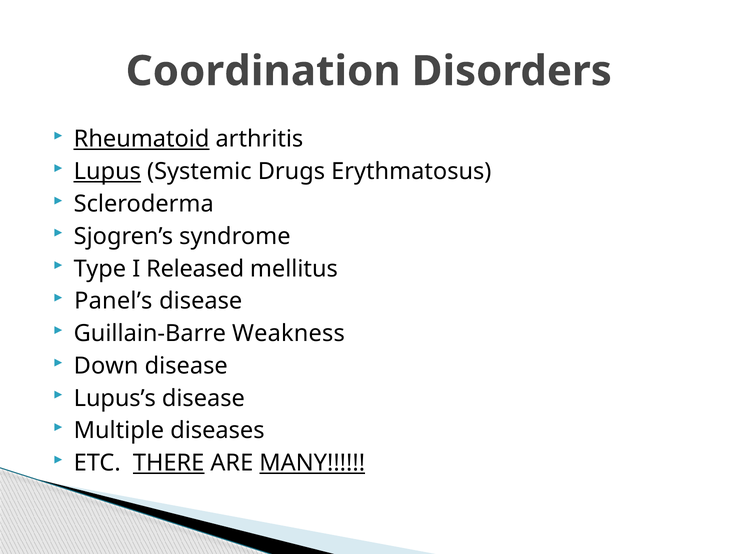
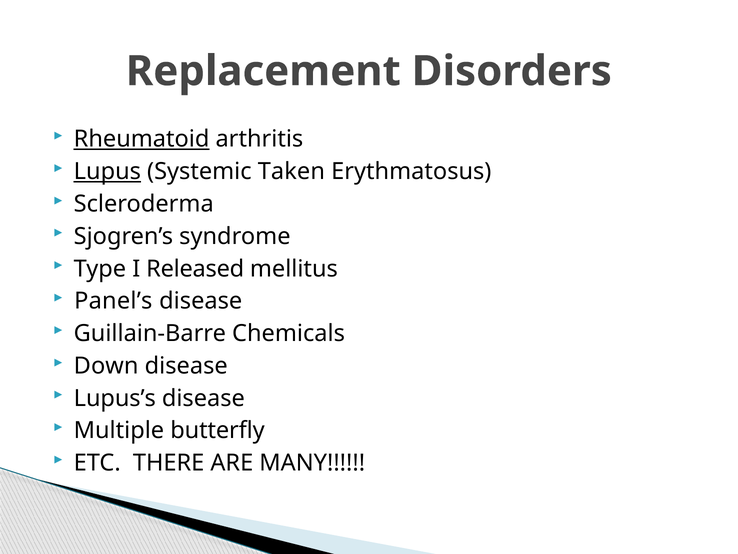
Coordination: Coordination -> Replacement
Drugs: Drugs -> Taken
Weakness: Weakness -> Chemicals
diseases: diseases -> butterfly
THERE underline: present -> none
MANY underline: present -> none
